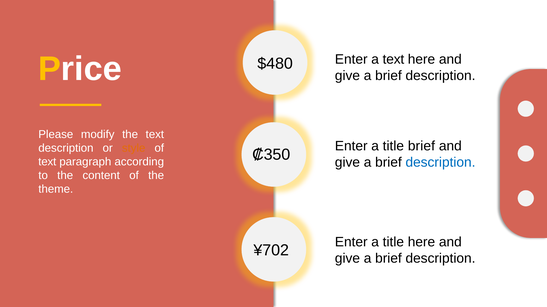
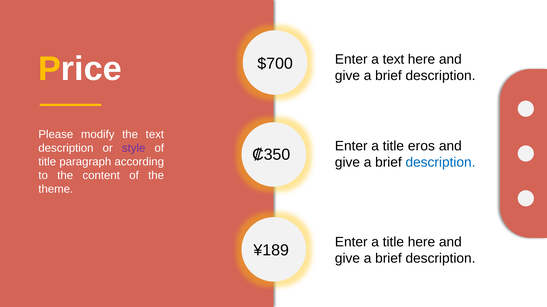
$480: $480 -> $700
title brief: brief -> eros
style colour: orange -> purple
text at (47, 162): text -> title
¥702: ¥702 -> ¥189
